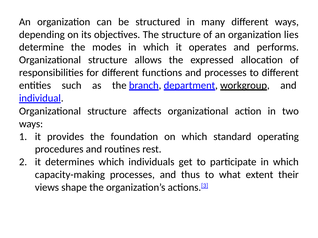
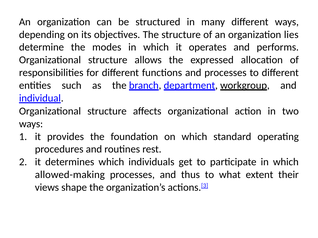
capacity-making: capacity-making -> allowed-making
